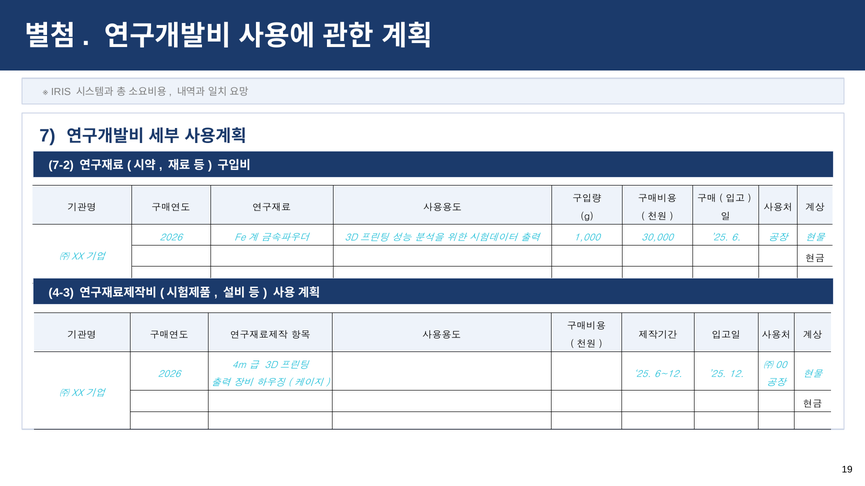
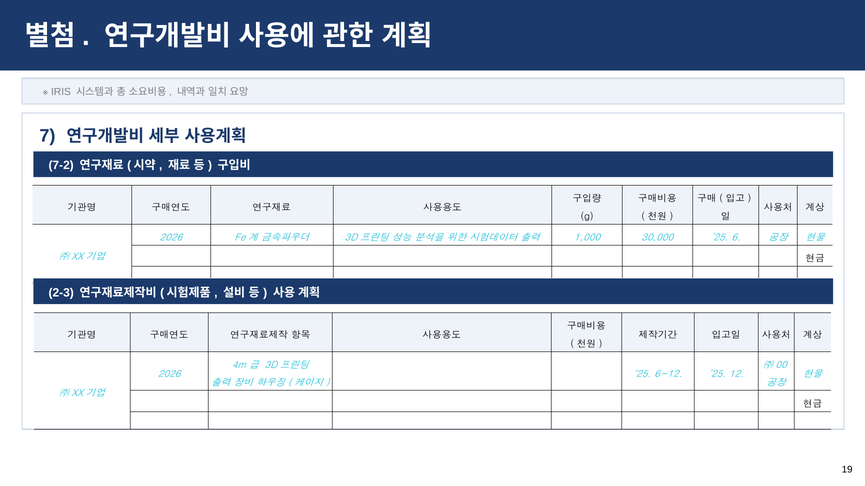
4-3: 4-3 -> 2-3
